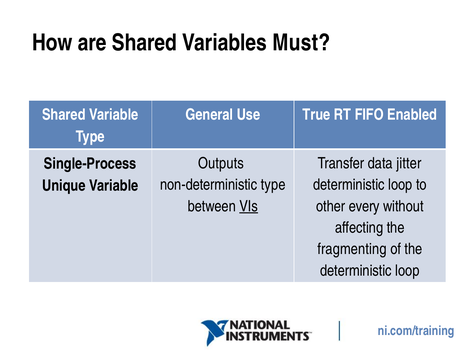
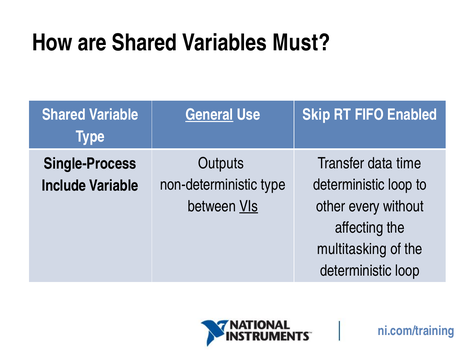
General underline: none -> present
True: True -> Skip
jitter: jitter -> time
Unique: Unique -> Include
fragmenting: fragmenting -> multitasking
